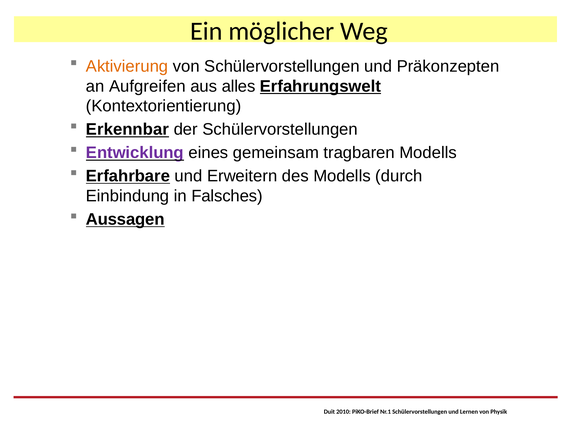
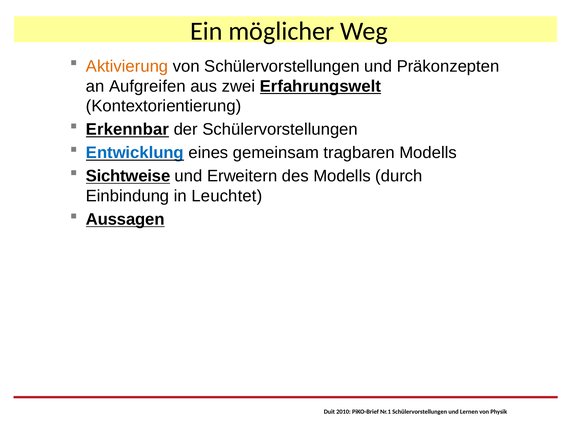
alles: alles -> zwei
Entwicklung colour: purple -> blue
Erfahrbare: Erfahrbare -> Sichtweise
Falsches: Falsches -> Leuchtet
